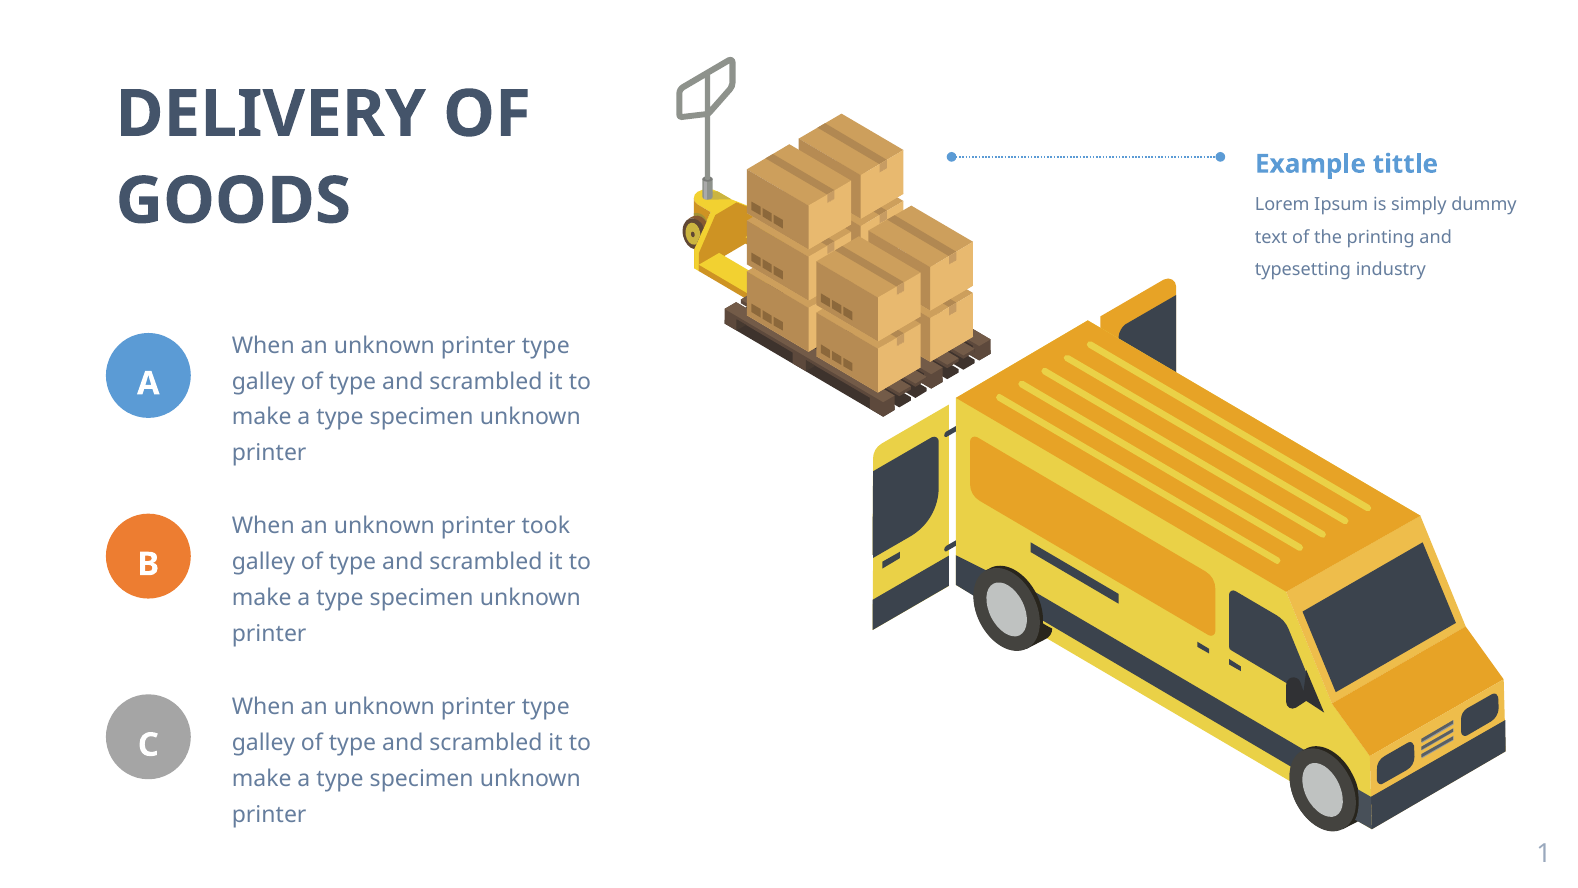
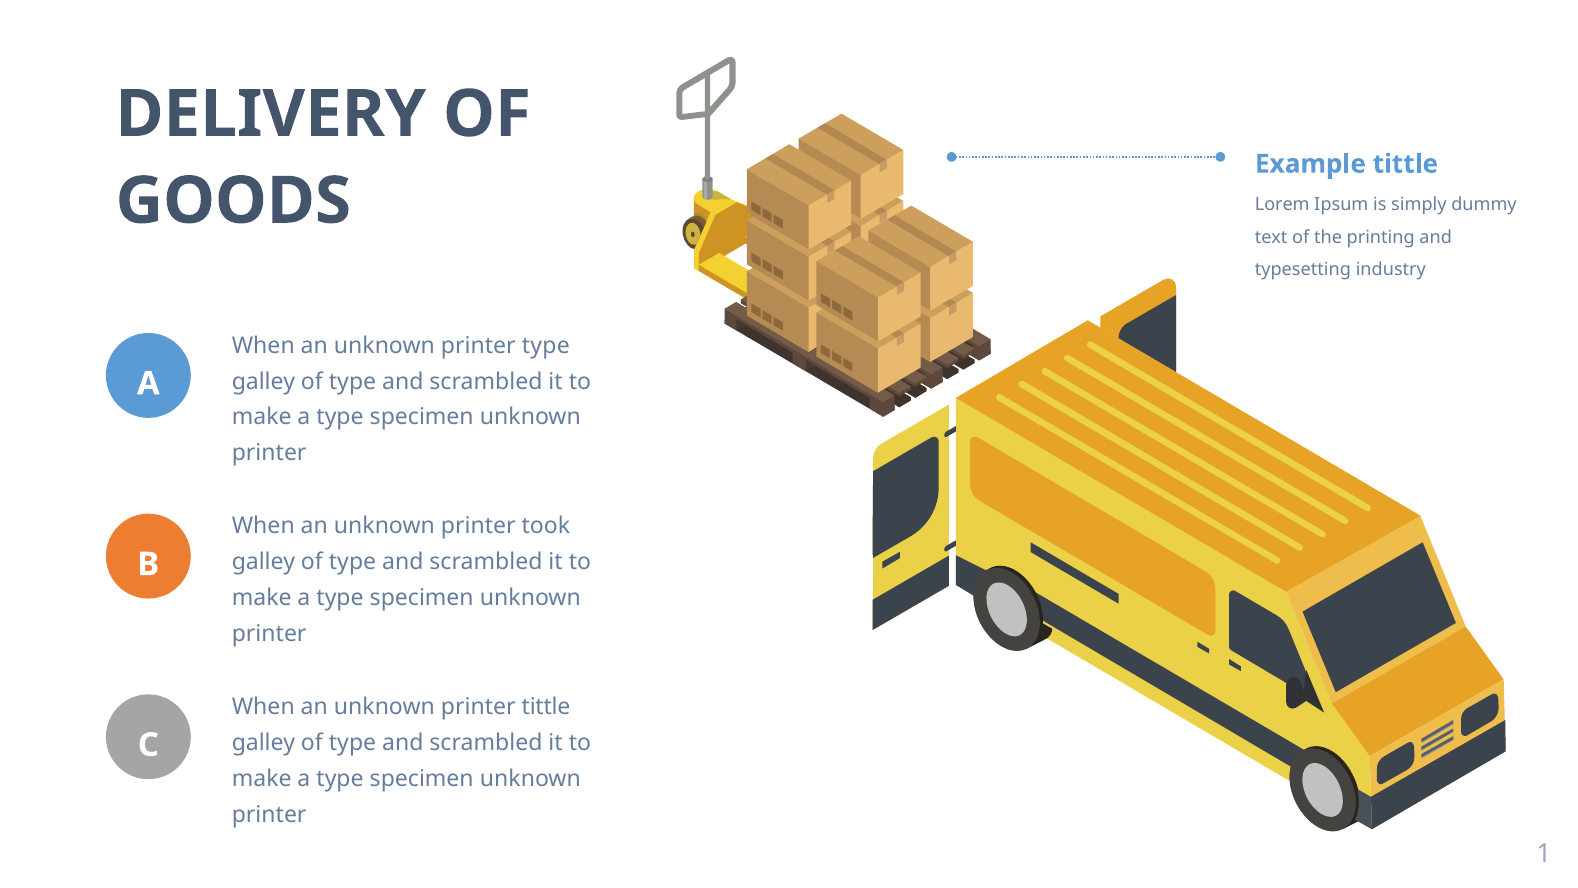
type at (546, 707): type -> tittle
